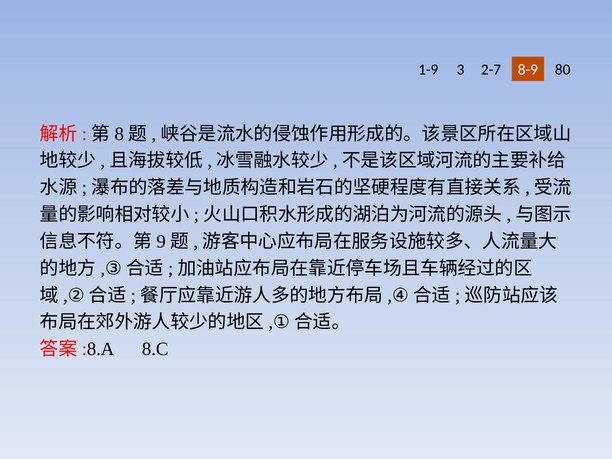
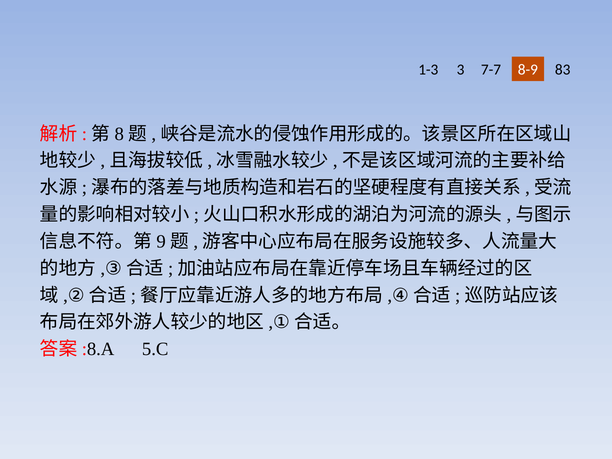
1-9: 1-9 -> 1-3
2-7: 2-7 -> 7-7
80: 80 -> 83
8.C: 8.C -> 5.C
